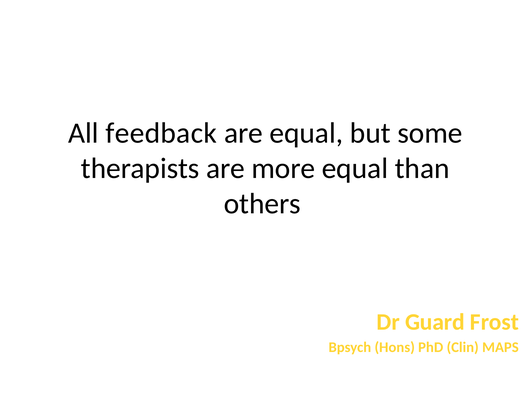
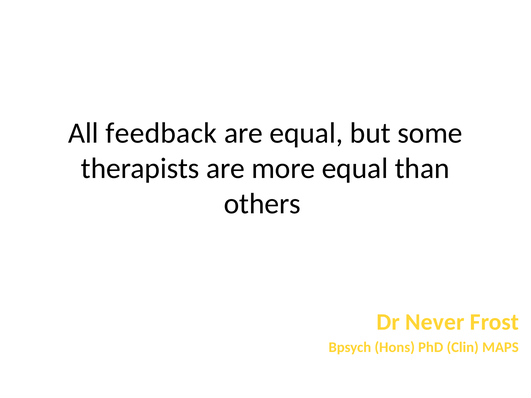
Guard: Guard -> Never
